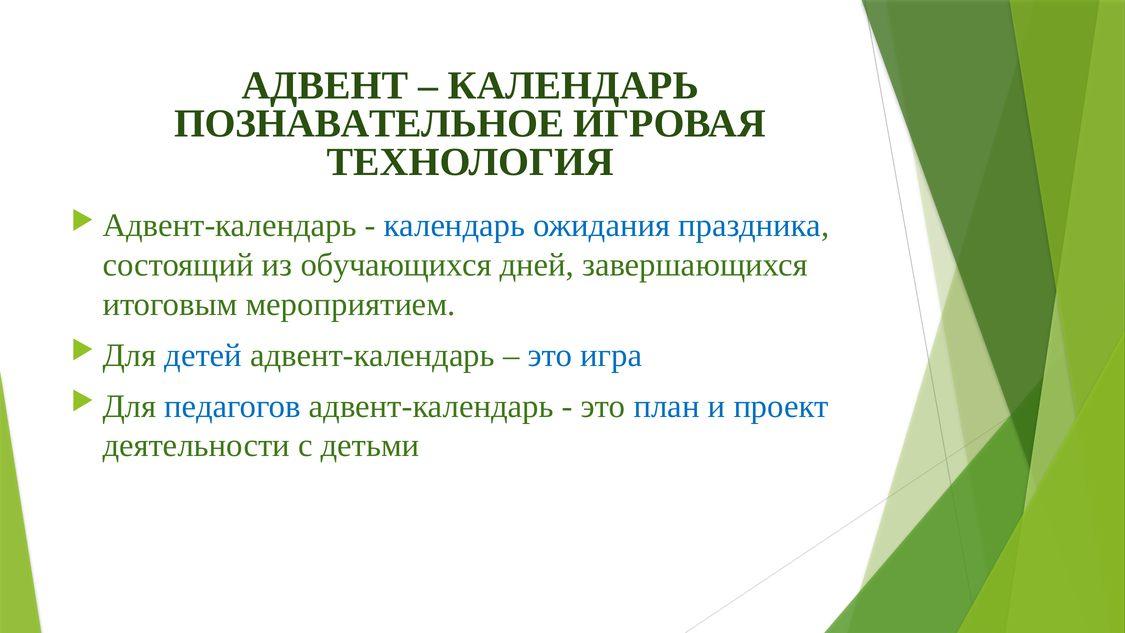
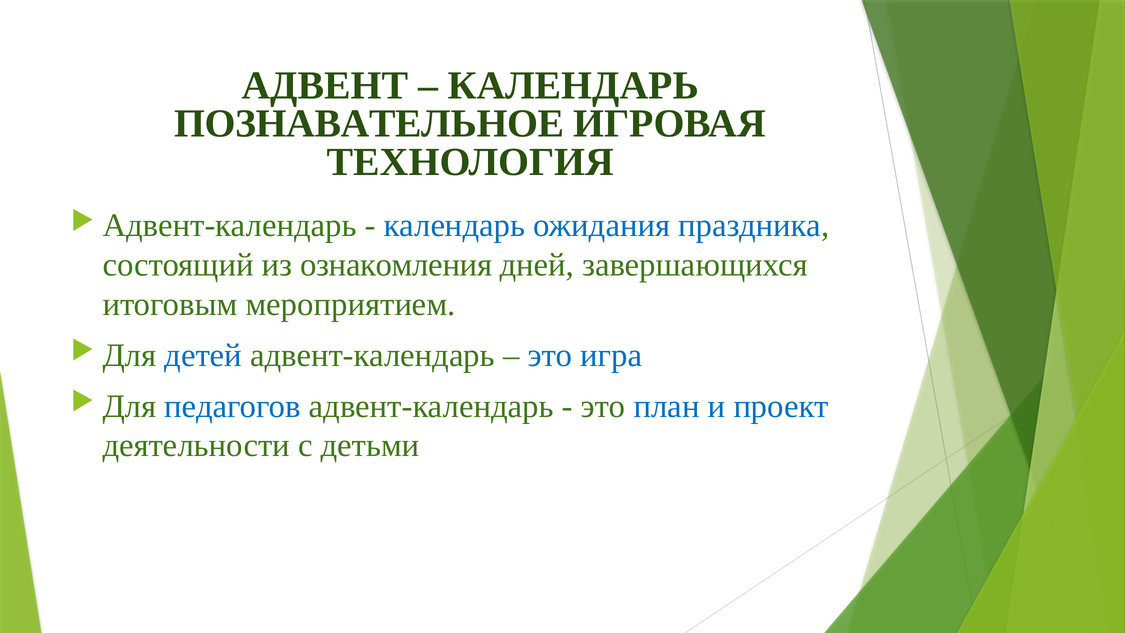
обучающихся: обучающихся -> ознакомления
